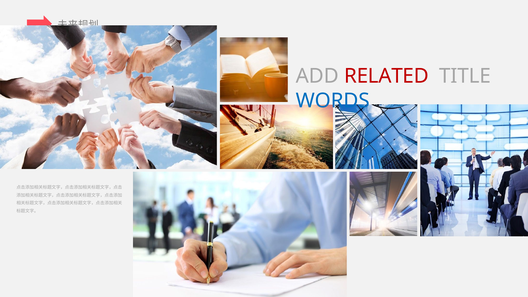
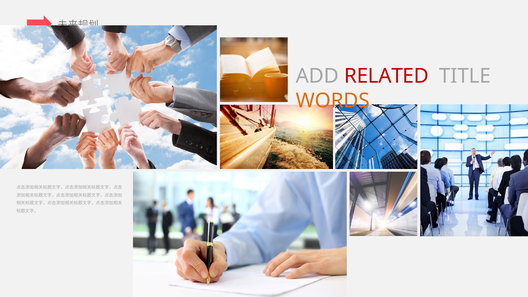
WORDS colour: blue -> orange
